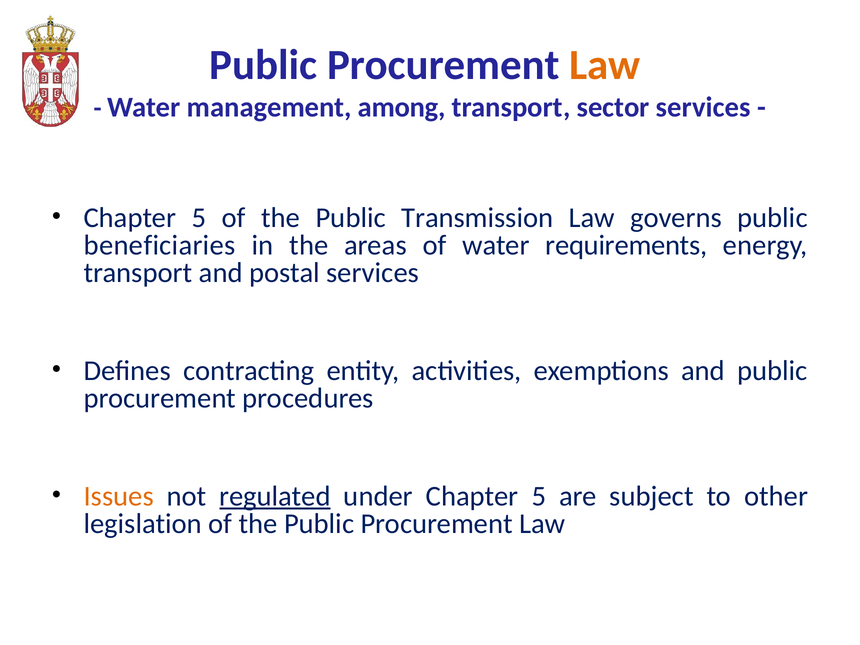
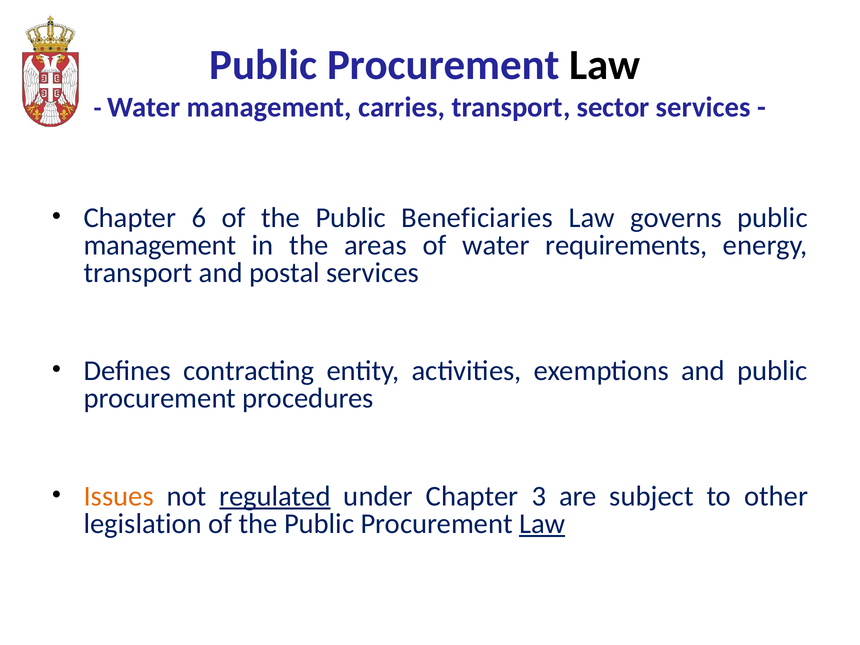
Law at (605, 65) colour: orange -> black
among: among -> carries
5 at (199, 218): 5 -> 6
Transmission: Transmission -> Beneficiaries
beneficiaries at (160, 245): beneficiaries -> management
under Chapter 5: 5 -> 3
Law at (542, 524) underline: none -> present
